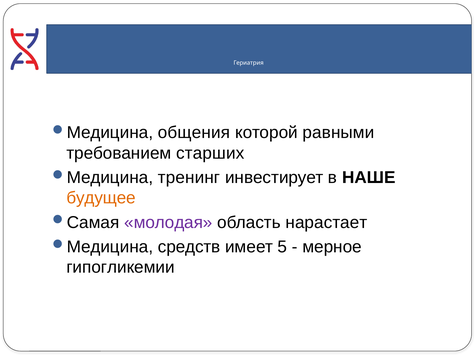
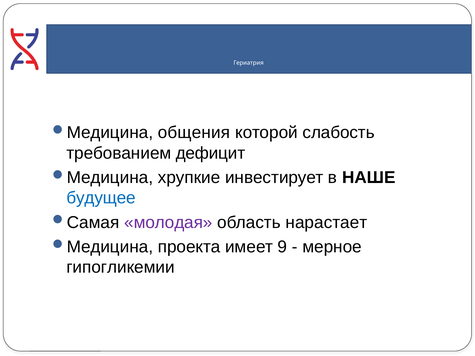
равными: равными -> слабость
старших: старших -> дефицит
тренинг: тренинг -> хрупкие
будущее colour: orange -> blue
средств: средств -> проекта
5: 5 -> 9
